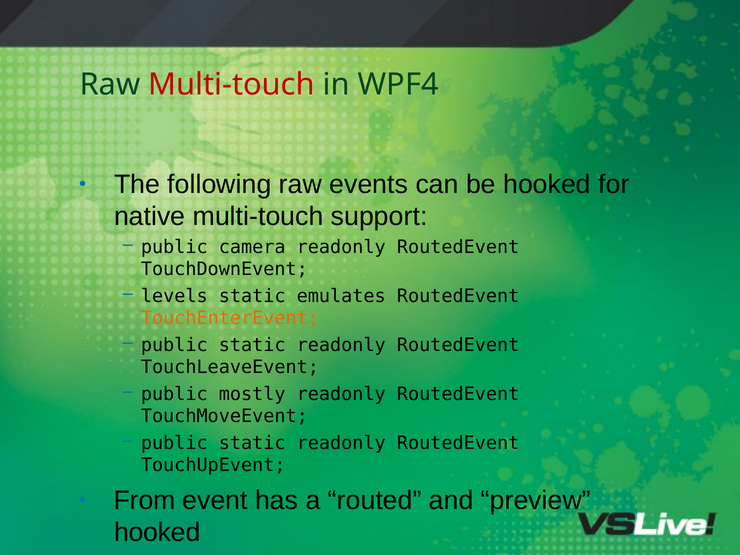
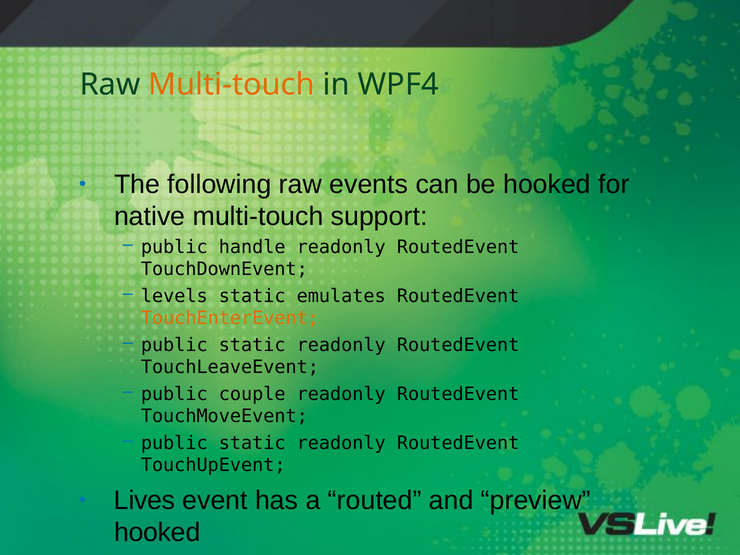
Multi-touch at (232, 84) colour: red -> orange
camera: camera -> handle
mostly: mostly -> couple
From: From -> Lives
